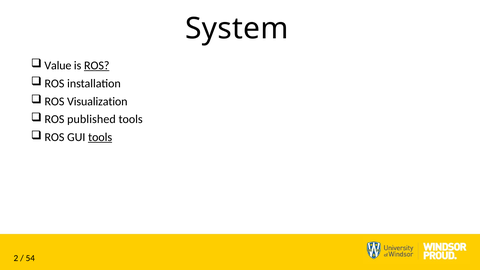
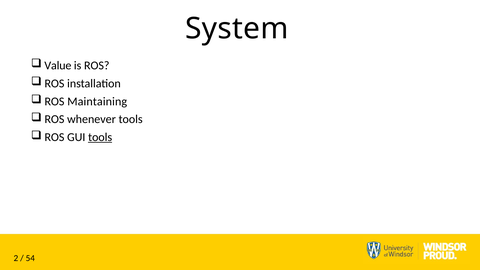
ROS at (97, 65) underline: present -> none
Visualization: Visualization -> Maintaining
published: published -> whenever
